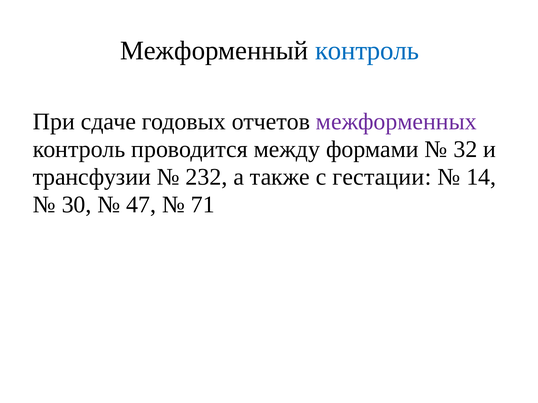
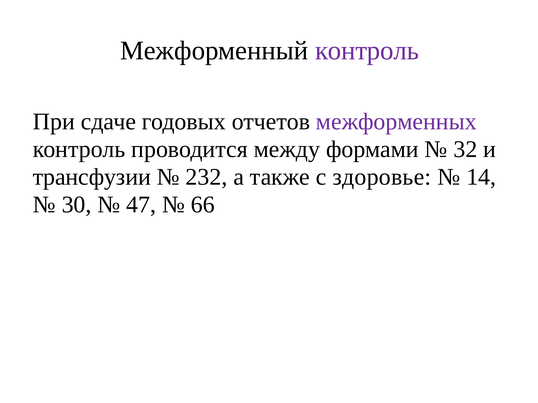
контроль at (367, 51) colour: blue -> purple
гестации: гестации -> здоровье
71: 71 -> 66
